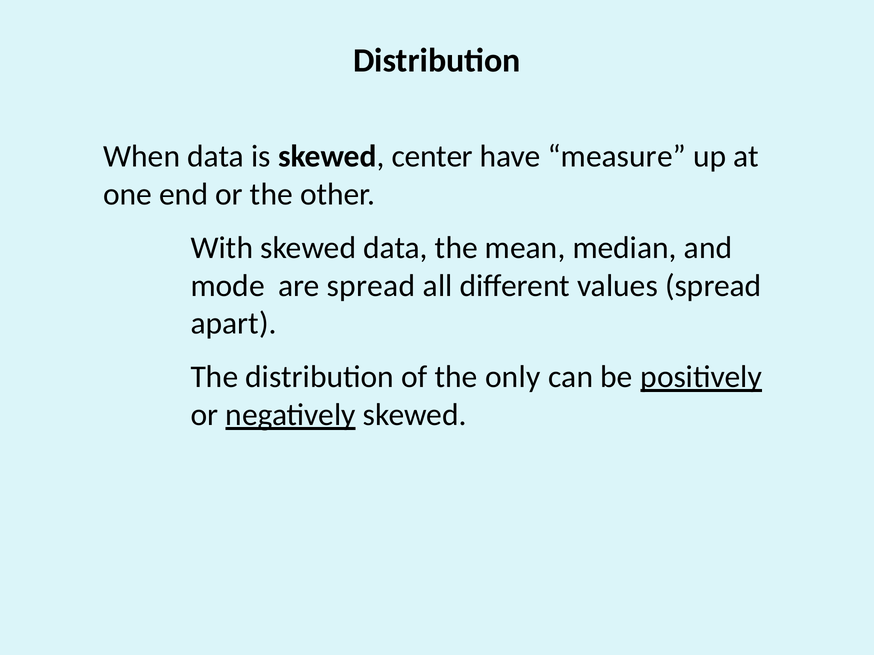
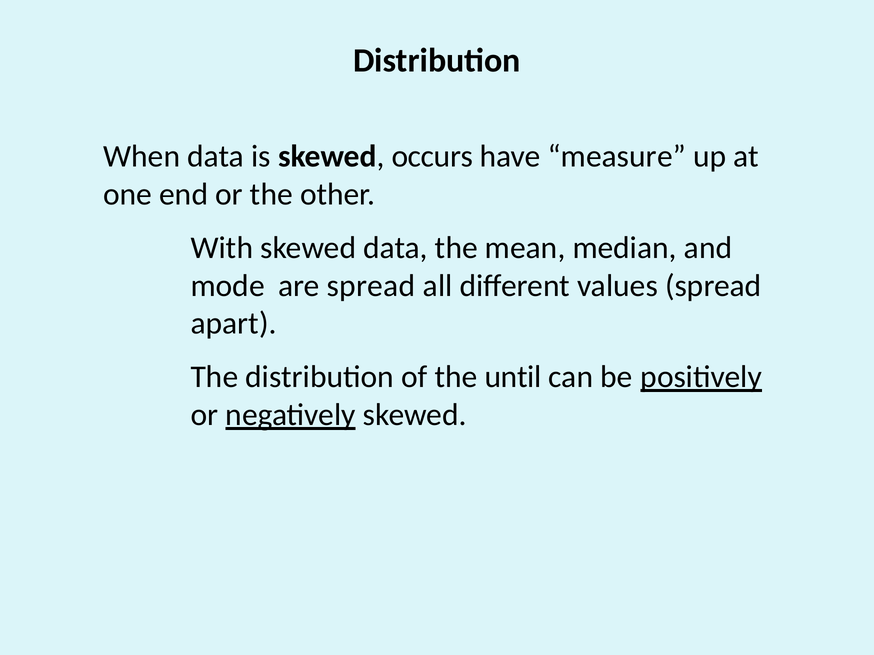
center: center -> occurs
only: only -> until
